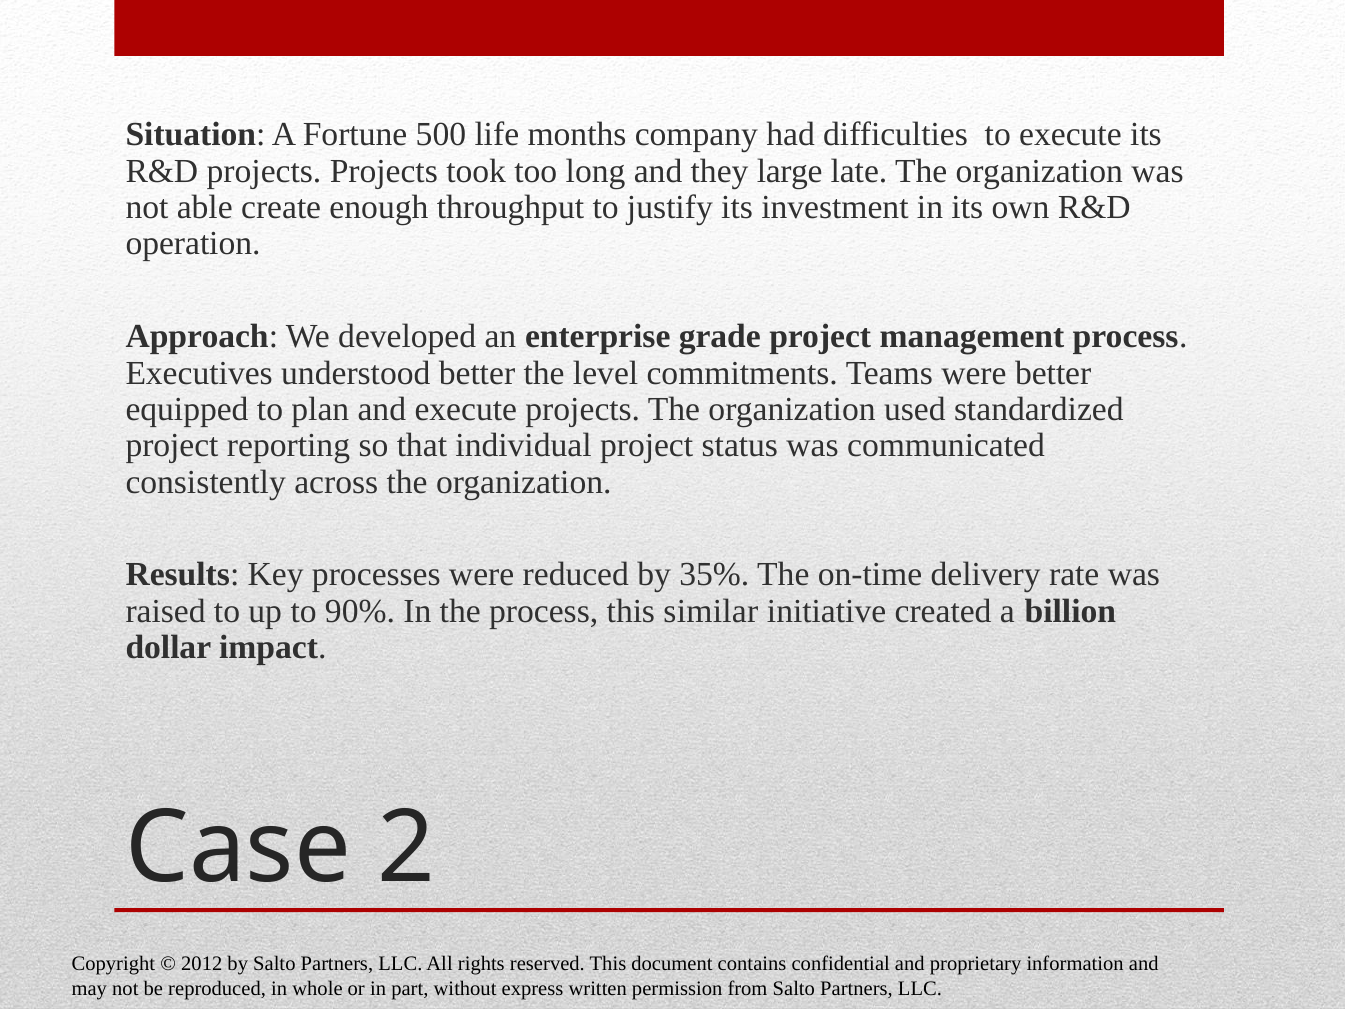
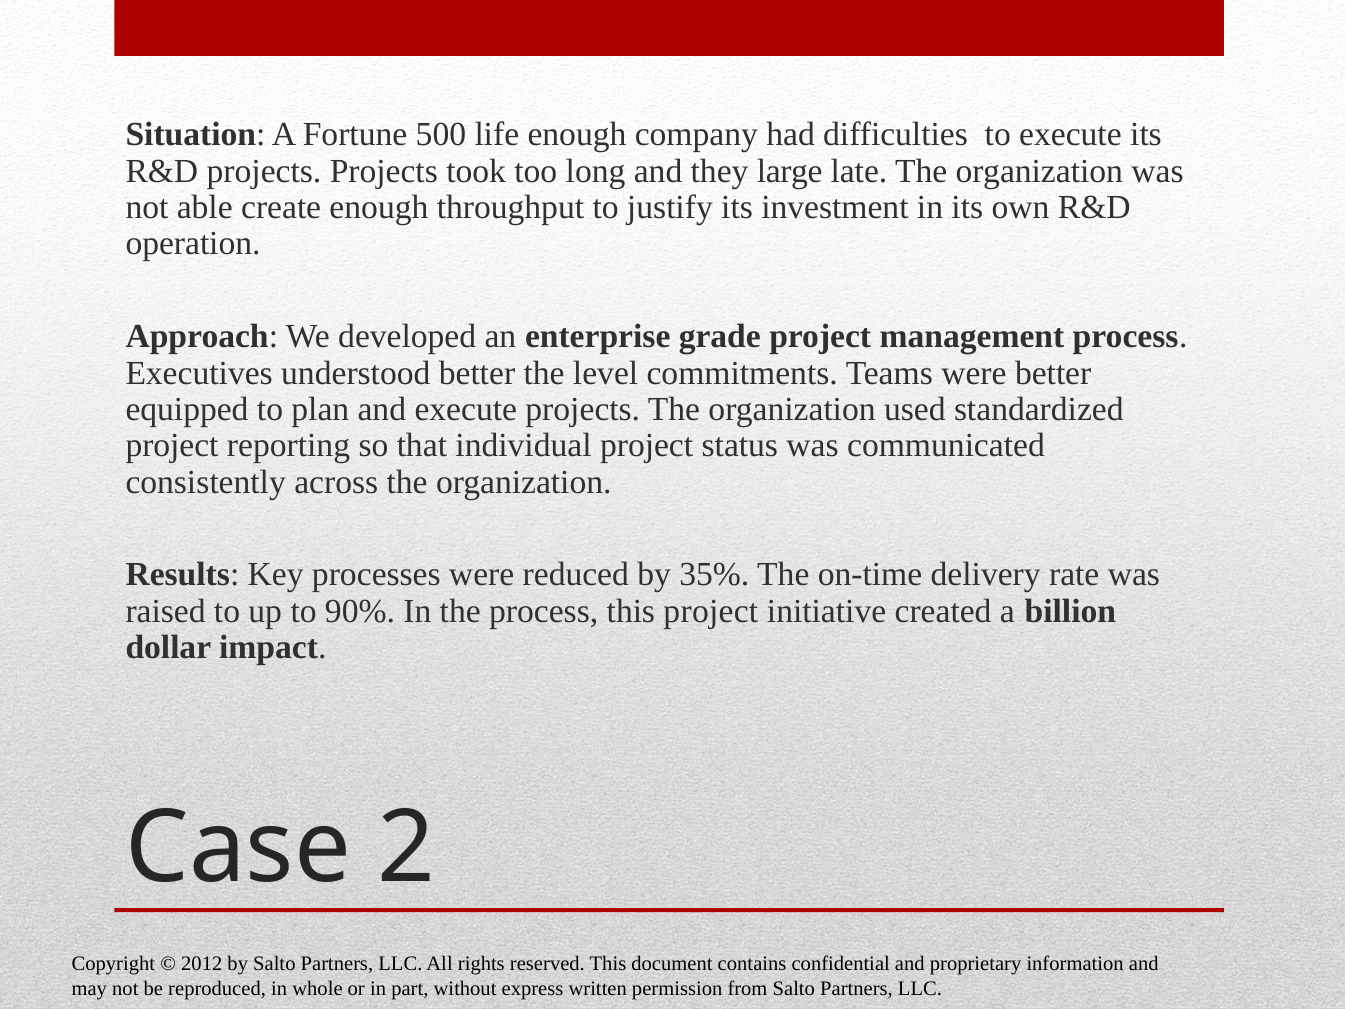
life months: months -> enough
this similar: similar -> project
